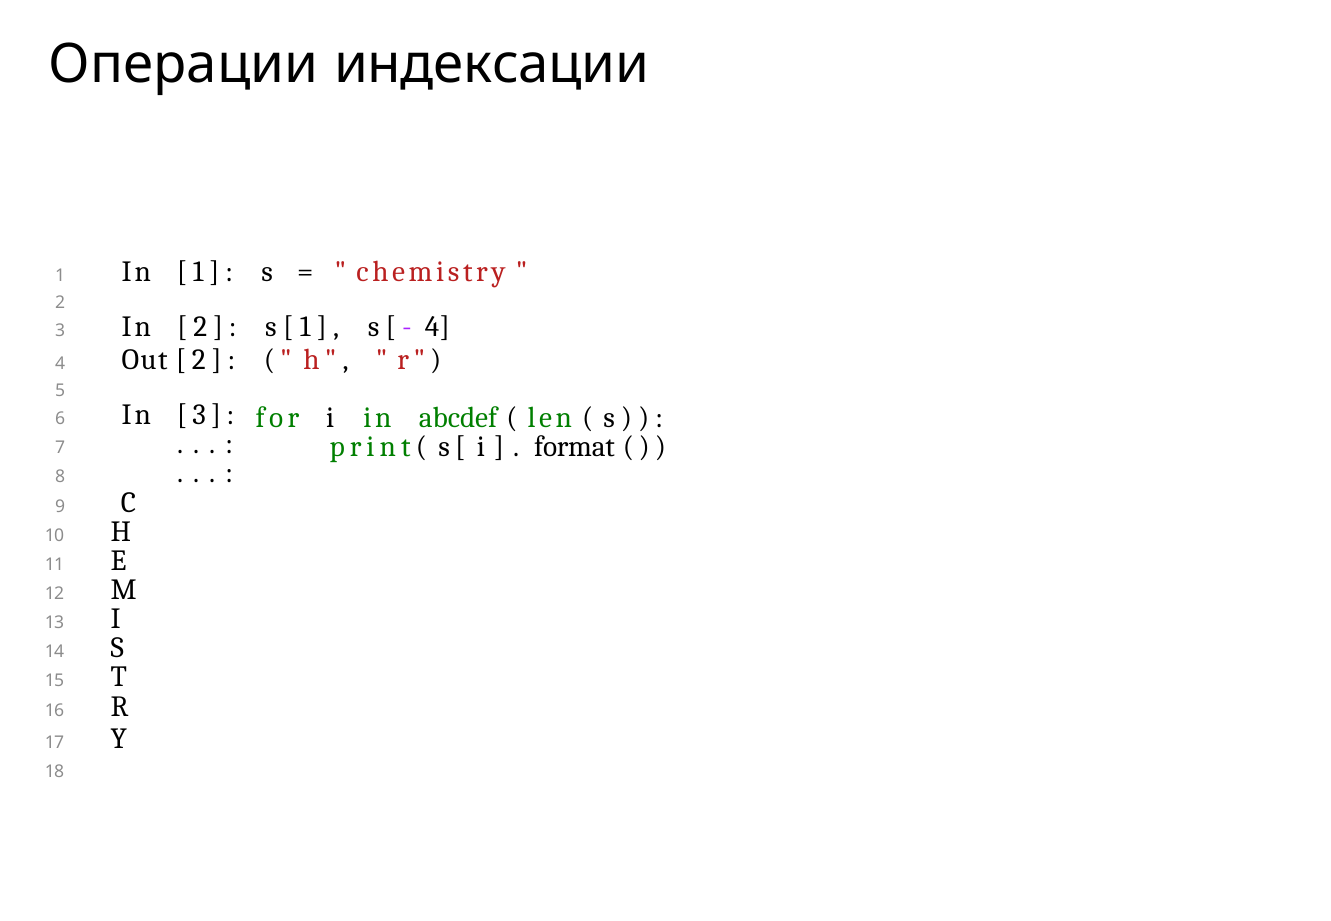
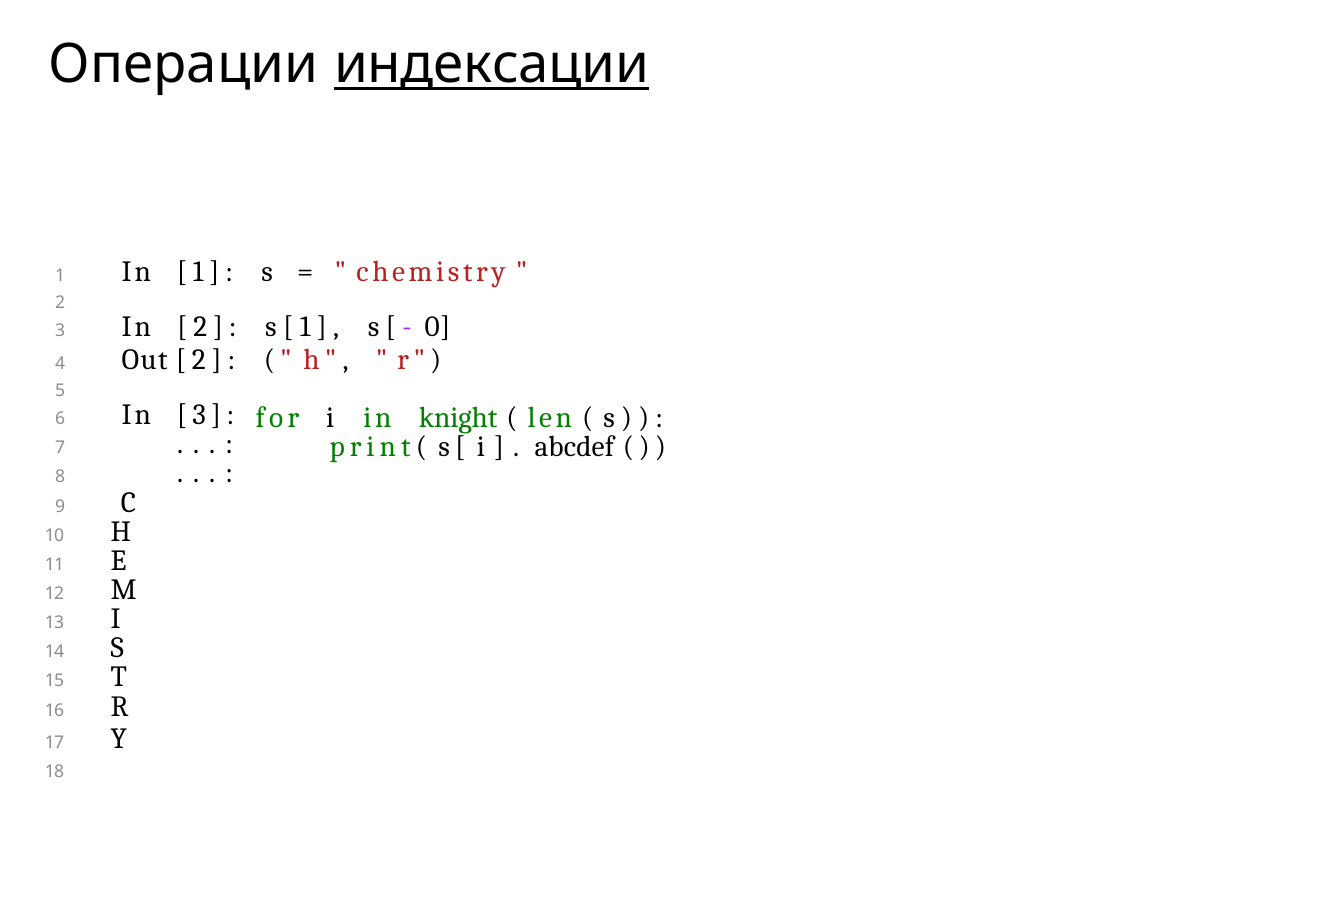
индексации underline: none -> present
s[- 4: 4 -> 0
abcdef: abcdef -> knight
format: format -> abcdef
